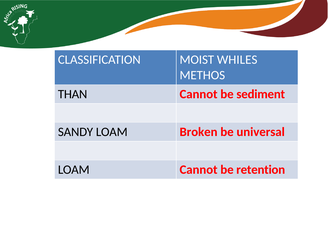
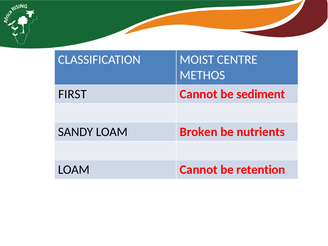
WHILES: WHILES -> CENTRE
THAN: THAN -> FIRST
universal: universal -> nutrients
